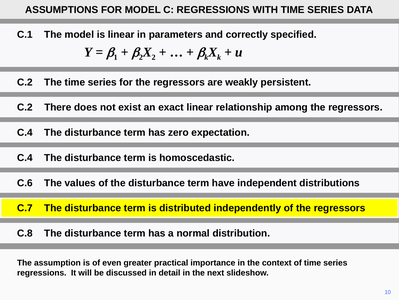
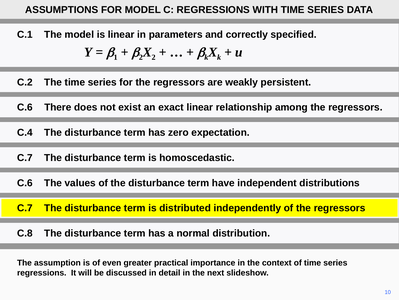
C.2 at (25, 107): C.2 -> C.6
C.4 at (25, 157): C.4 -> C.7
